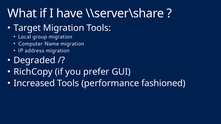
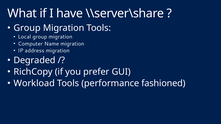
Target at (27, 28): Target -> Group
Increased: Increased -> Workload
